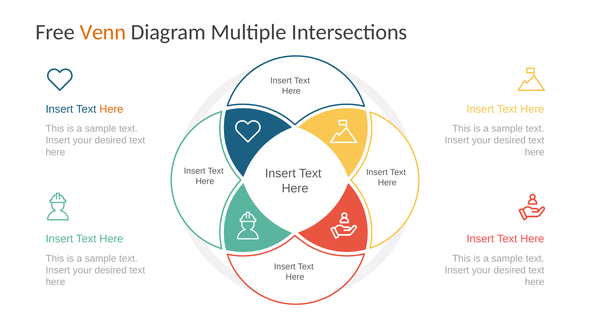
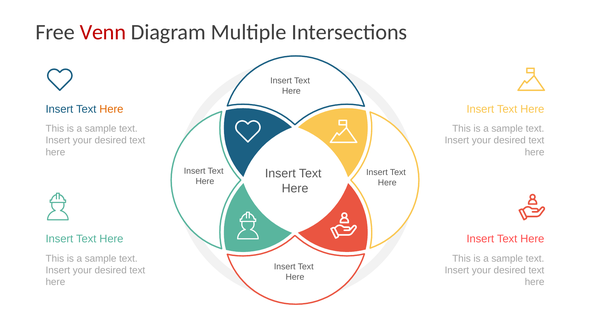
Venn colour: orange -> red
